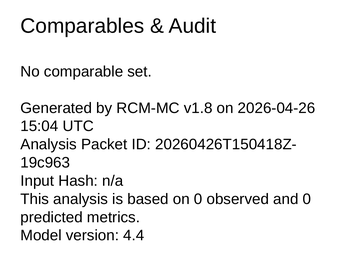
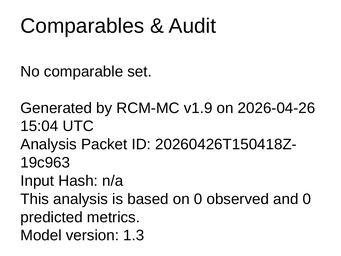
v1.8: v1.8 -> v1.9
4.4: 4.4 -> 1.3
